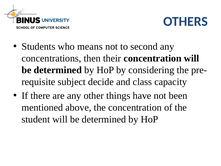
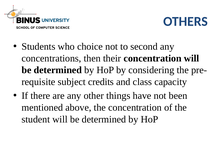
means: means -> choice
decide: decide -> credits
